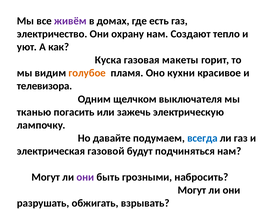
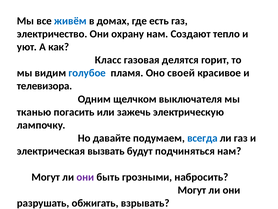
живём colour: purple -> blue
Куска: Куска -> Класс
макеты: макеты -> делятся
голубое colour: orange -> blue
кухни: кухни -> своей
газовой: газовой -> вызвать
